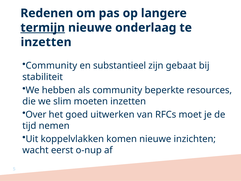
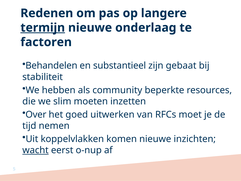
inzetten at (46, 42): inzetten -> factoren
Community at (51, 66): Community -> Behandelen
wacht underline: none -> present
